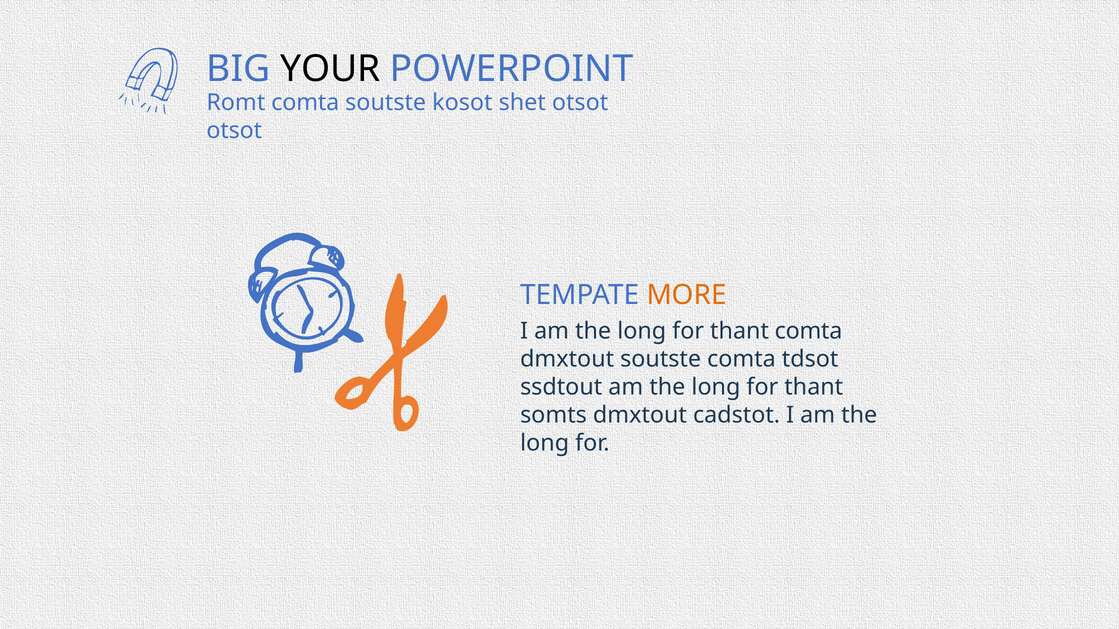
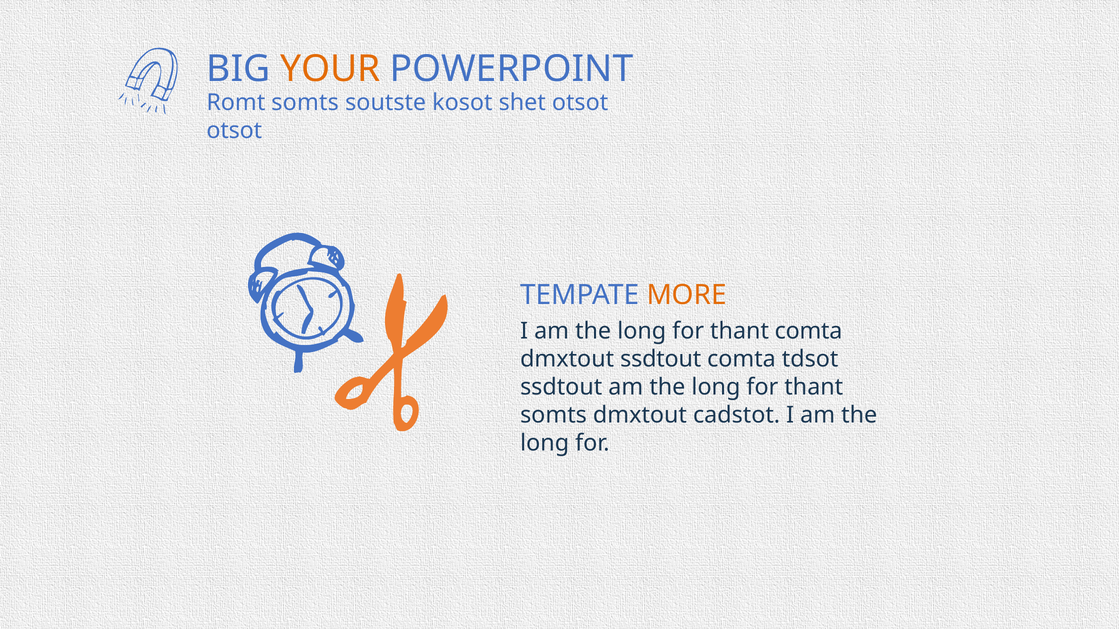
YOUR colour: black -> orange
Romt comta: comta -> somts
dmxtout soutste: soutste -> ssdtout
